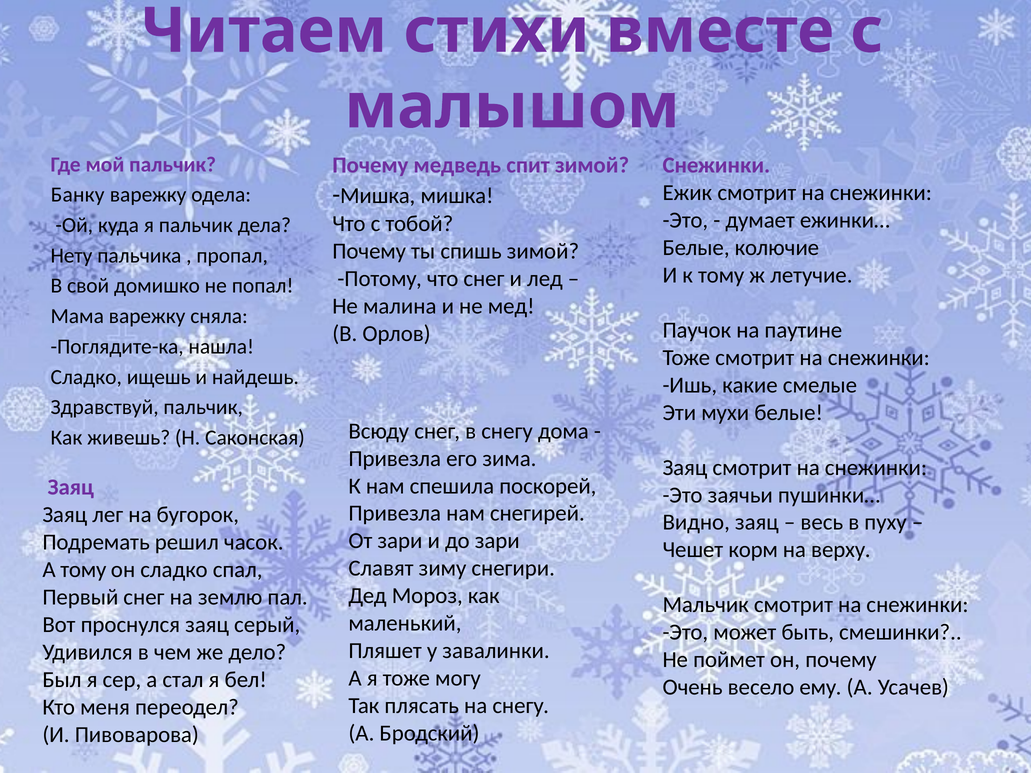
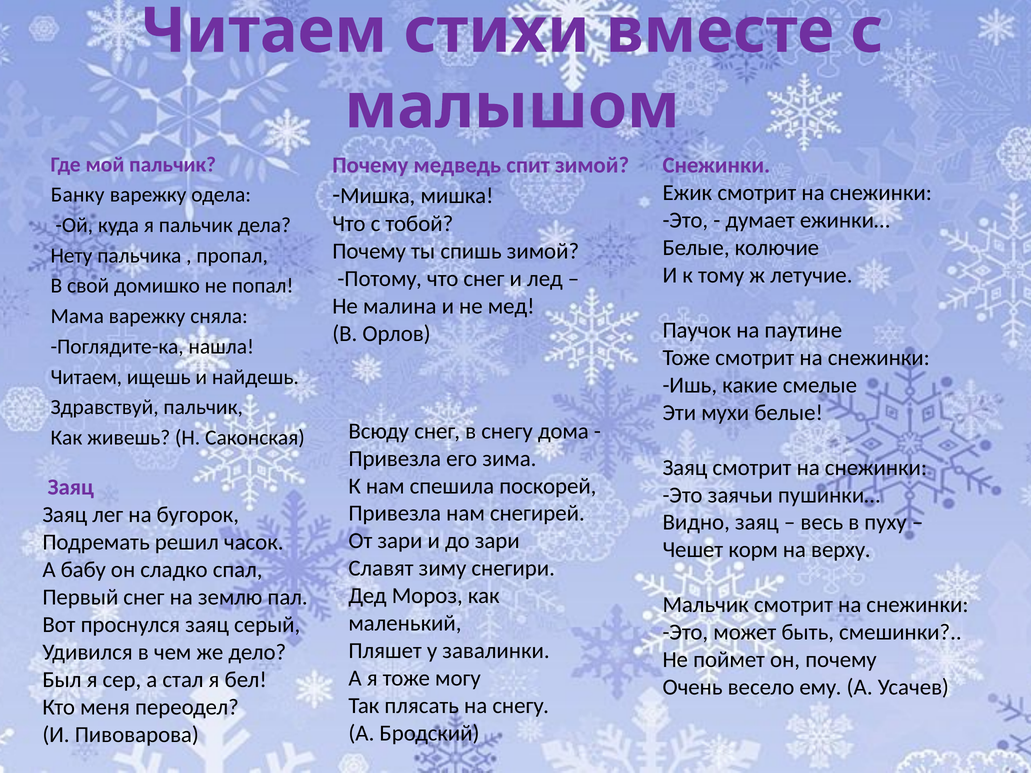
Сладко at (86, 377): Сладко -> Читаем
А тому: тому -> бабу
